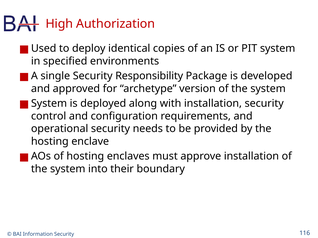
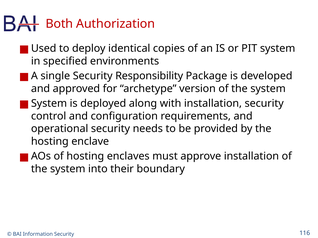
High: High -> Both
